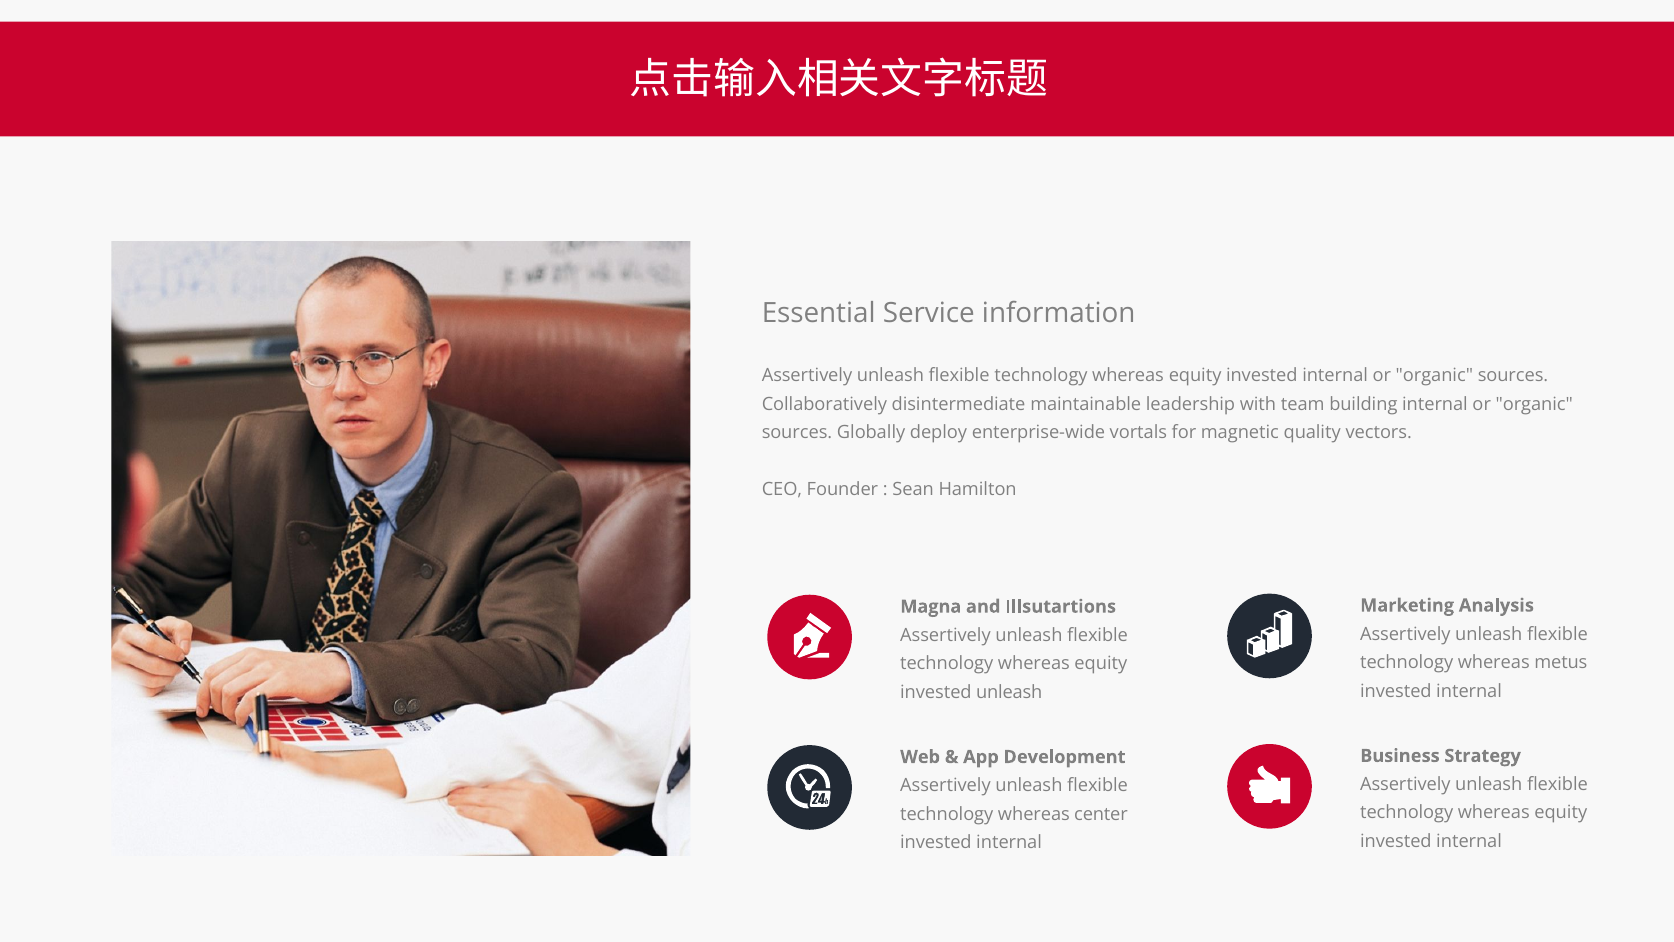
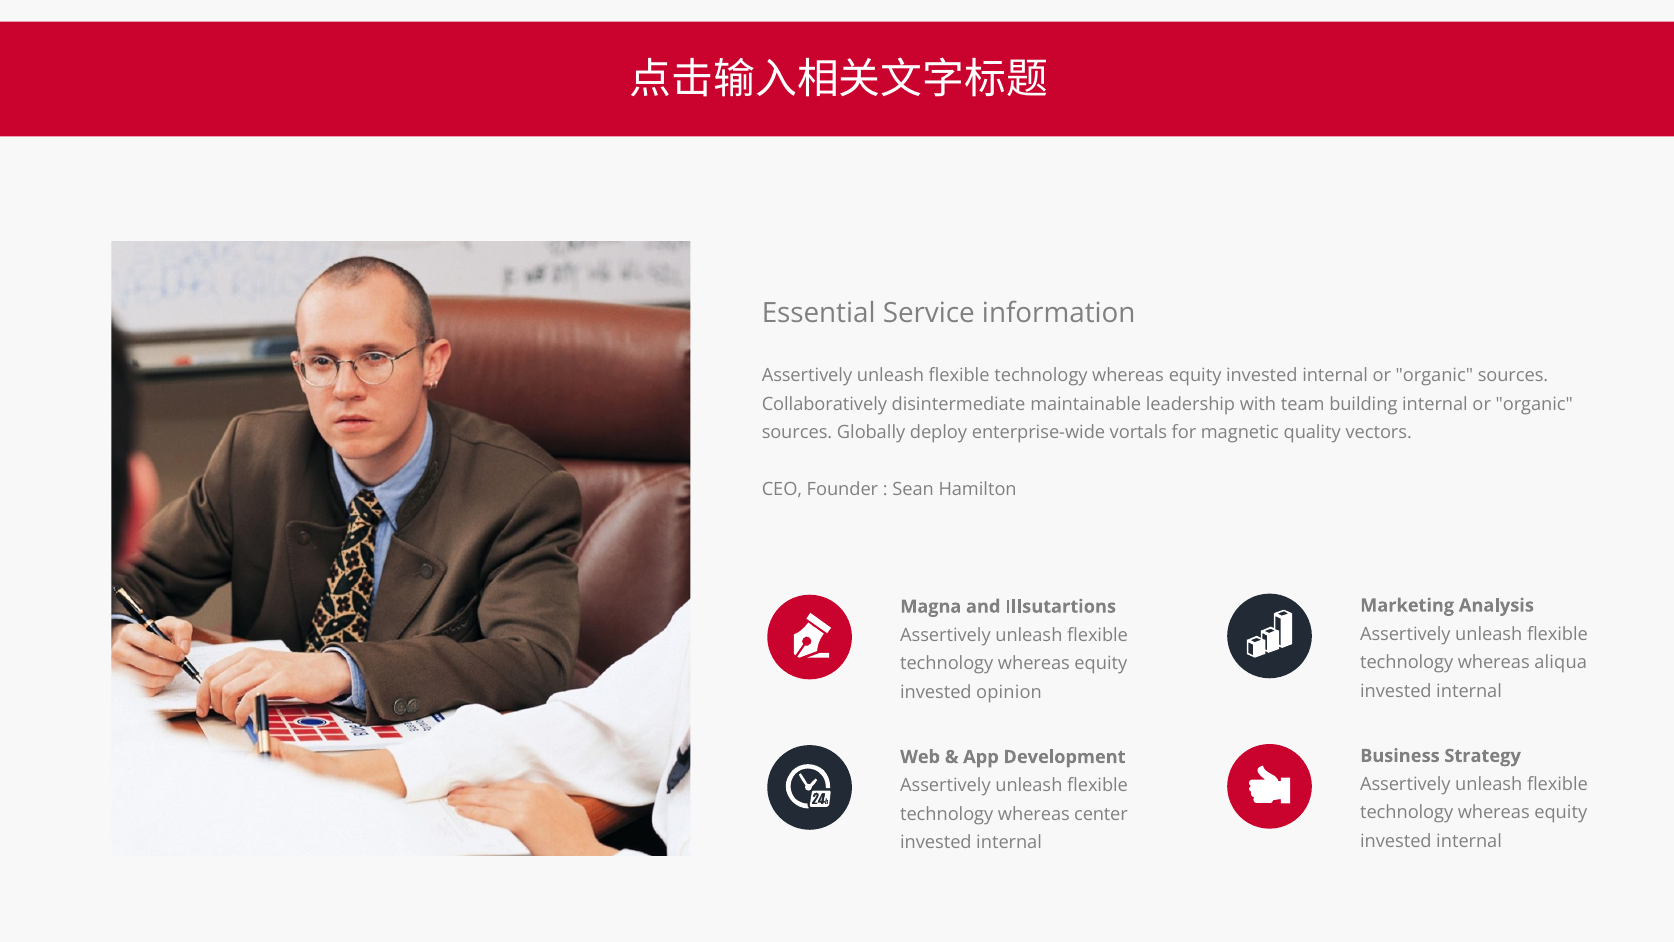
metus: metus -> aliqua
invested unleash: unleash -> opinion
